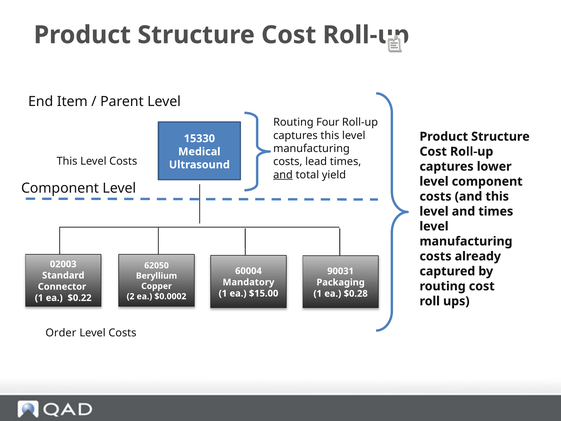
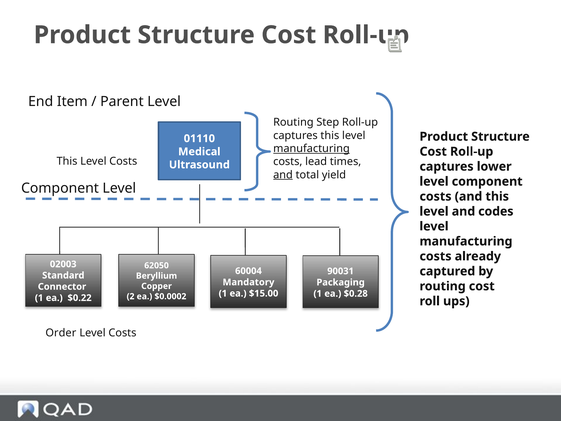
Four: Four -> Step
15330: 15330 -> 01110
manufacturing at (311, 148) underline: none -> present
and times: times -> codes
